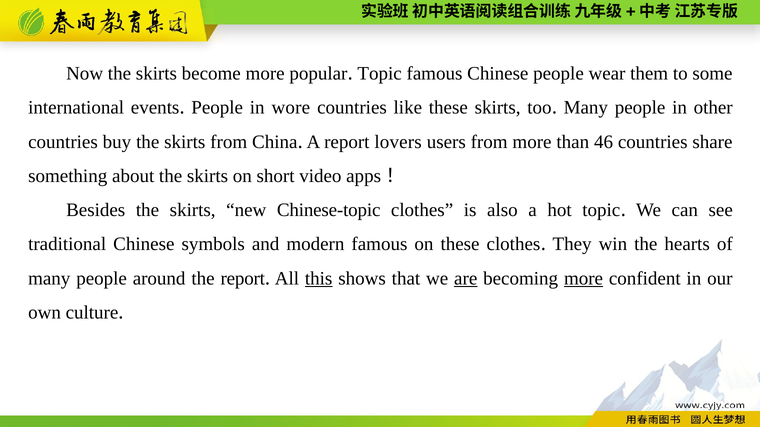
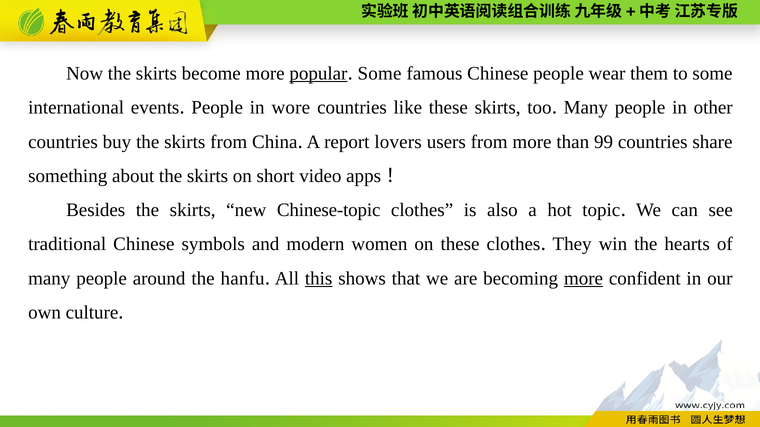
popular underline: none -> present
Topic at (380, 74): Topic -> Some
46: 46 -> 99
modern famous: famous -> women
the report: report -> hanfu
are underline: present -> none
